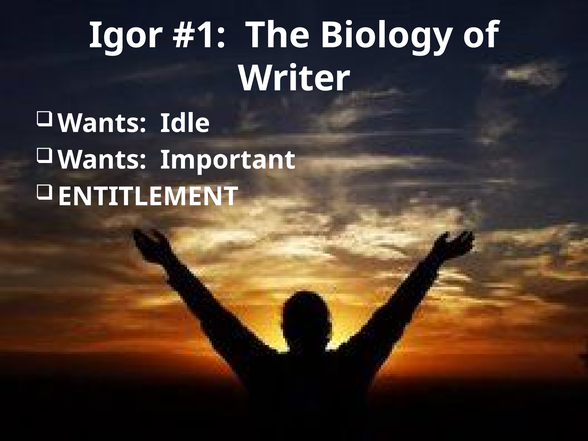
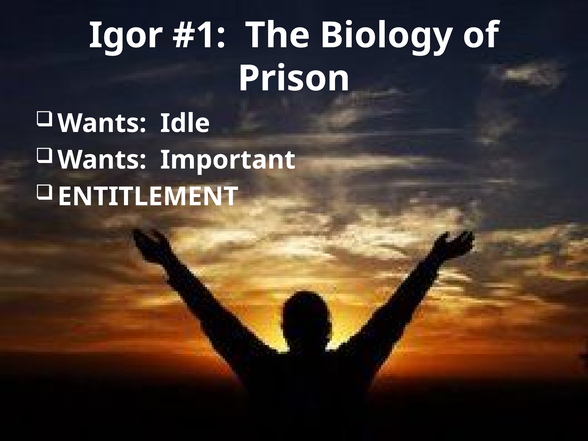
Writer: Writer -> Prison
